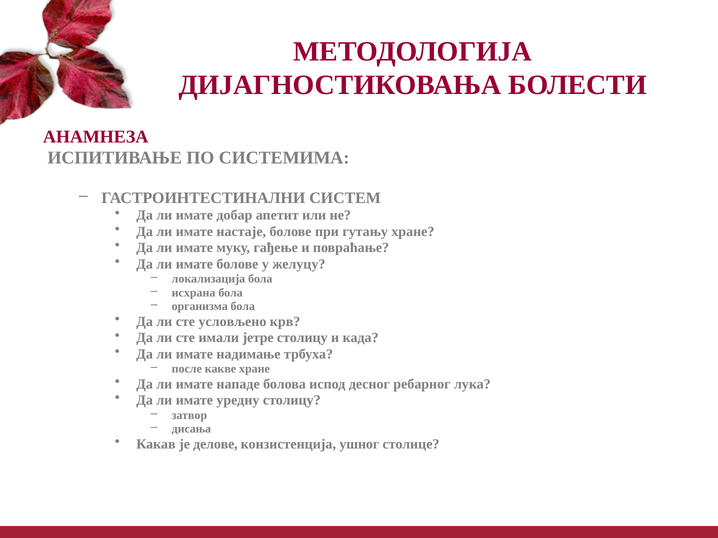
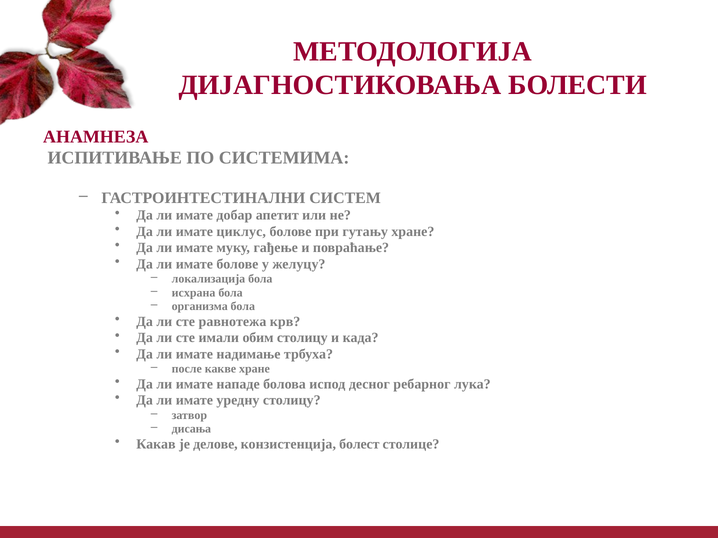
настаје: настаје -> циклус
условљено: условљено -> равнотежа
јетре: јетре -> обим
ушног: ушног -> болест
